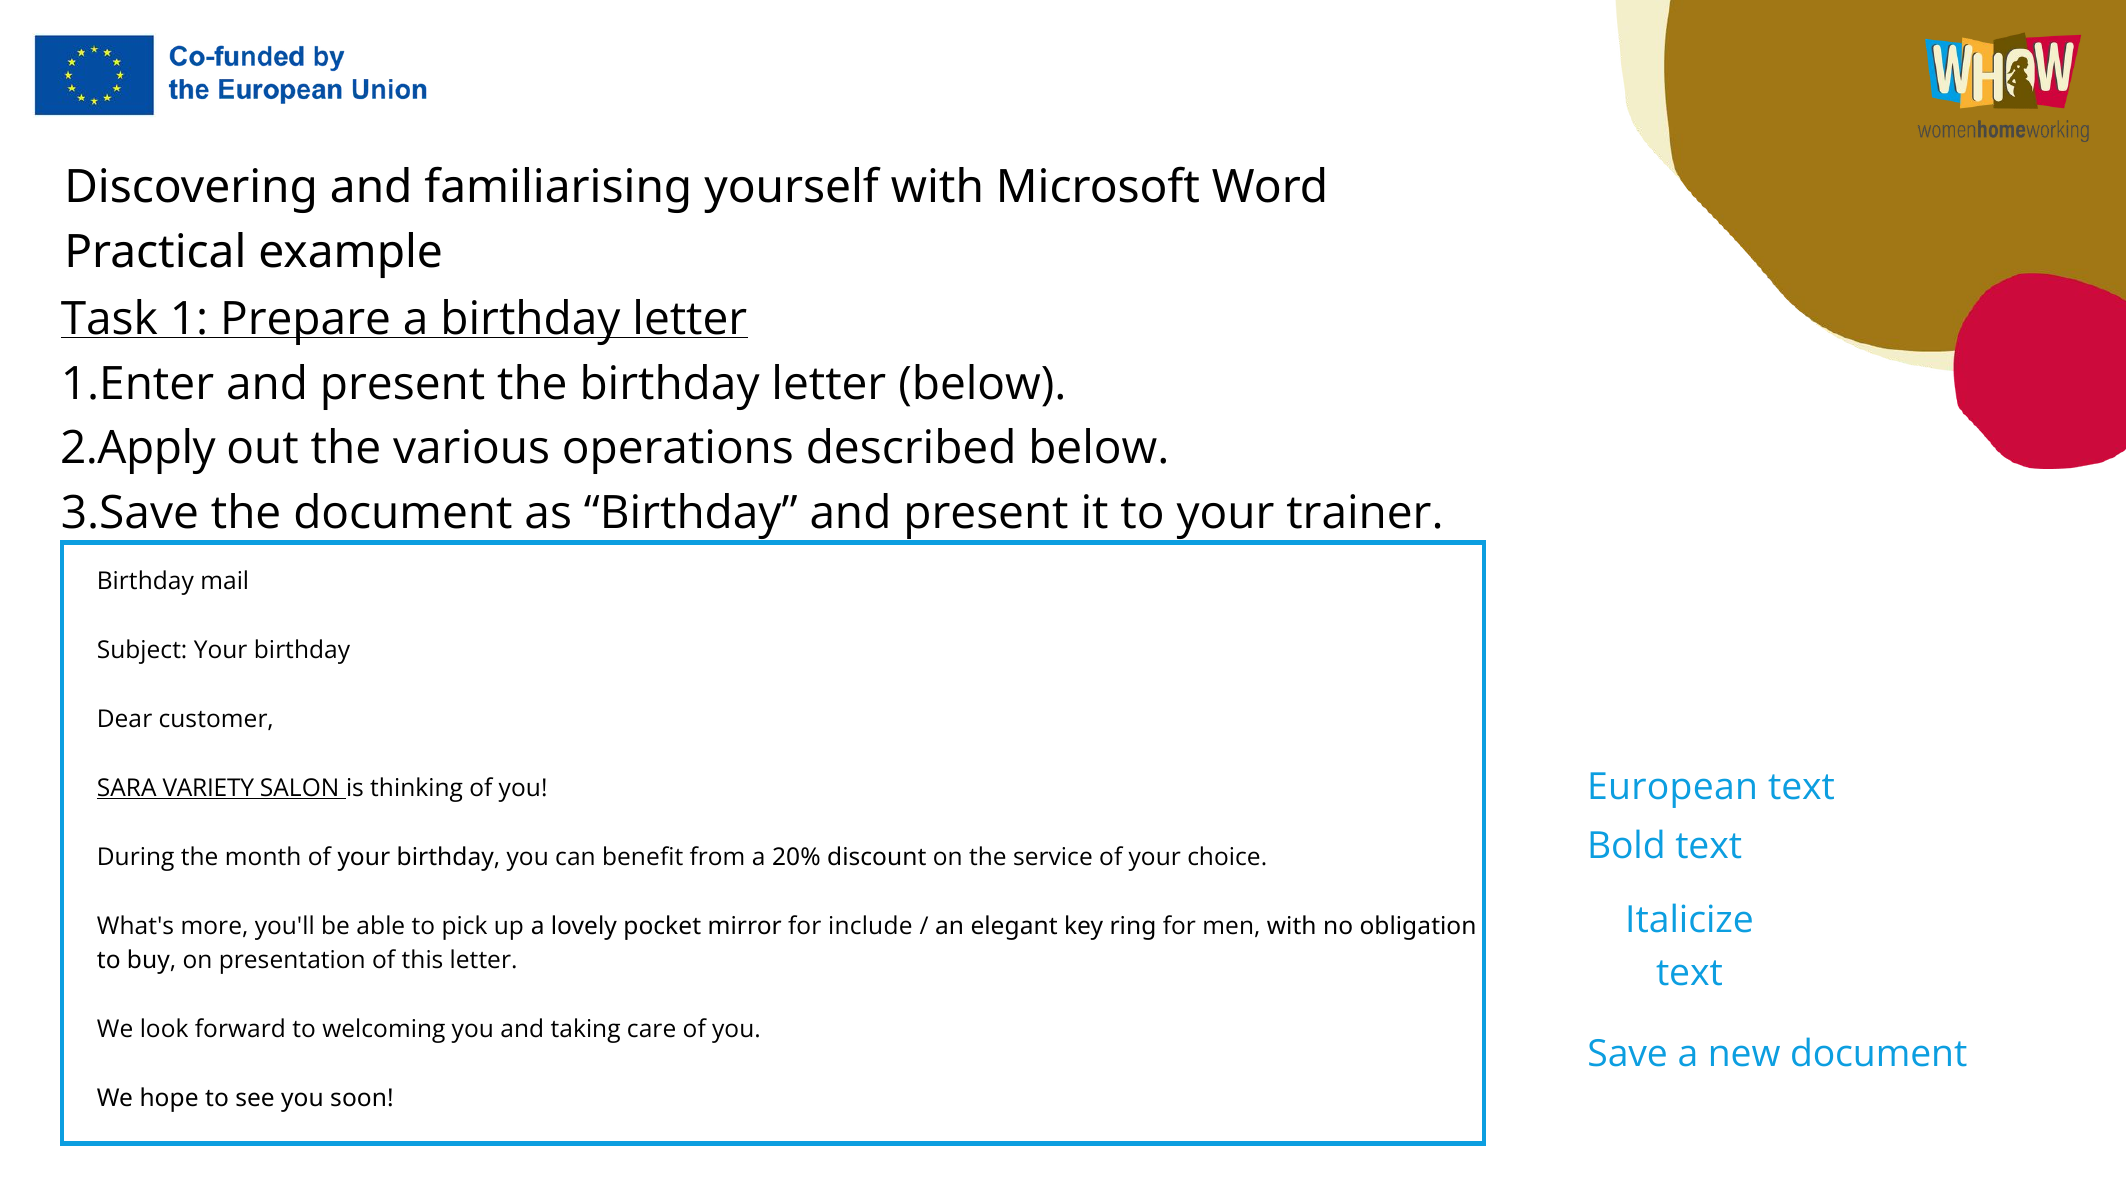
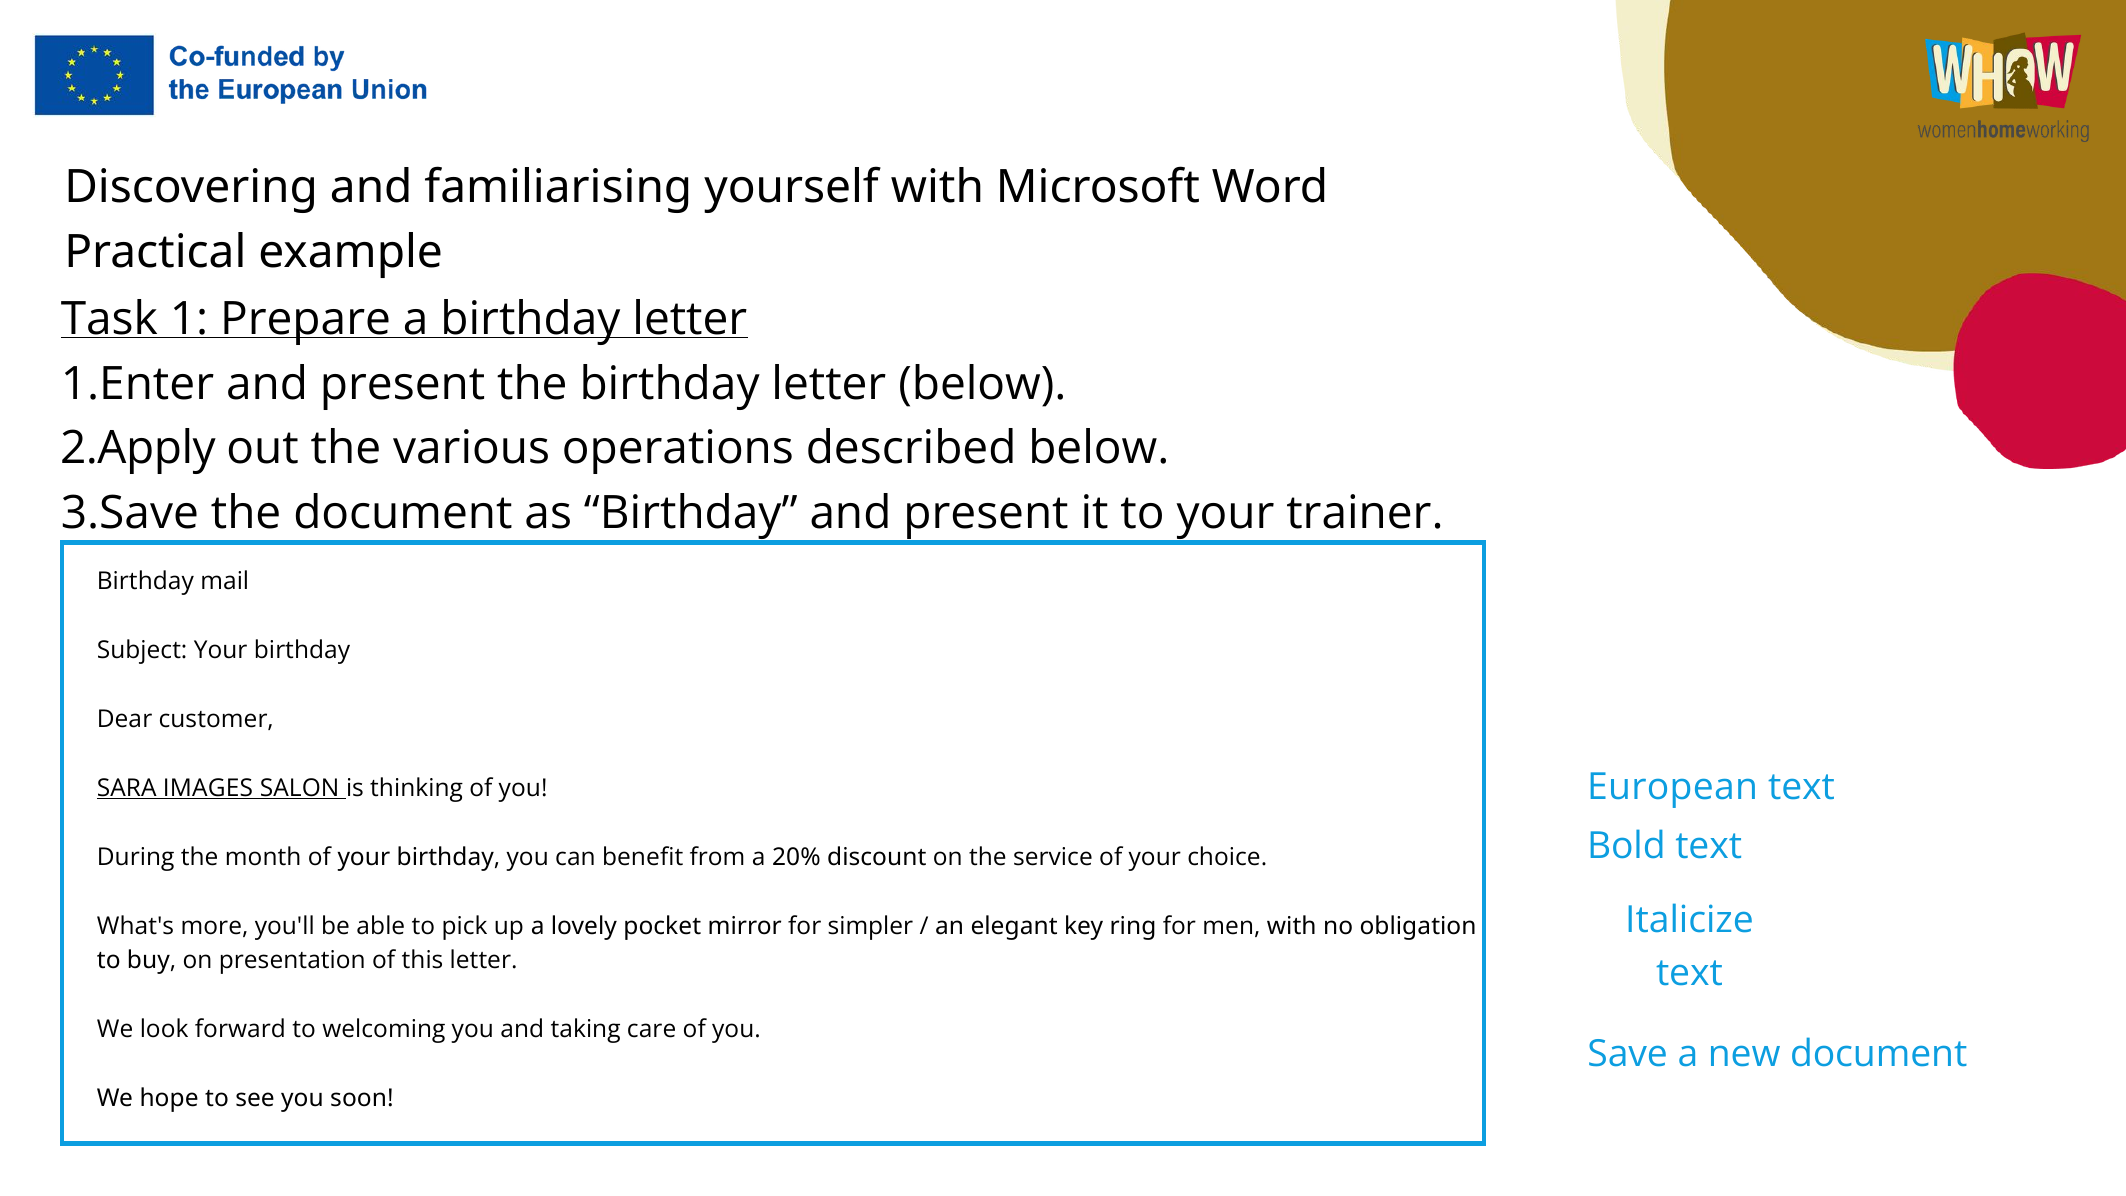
VARIETY: VARIETY -> IMAGES
include: include -> simpler
